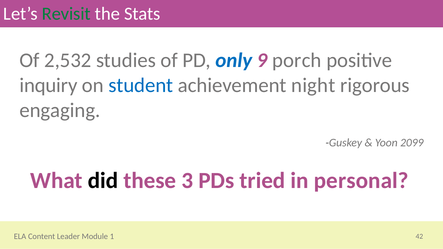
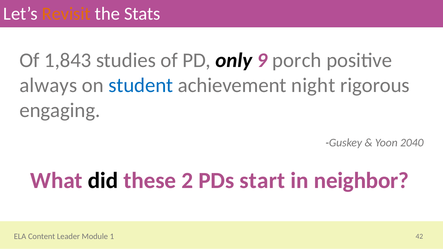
Revisit colour: green -> orange
2,532: 2,532 -> 1,843
only colour: blue -> black
inquiry: inquiry -> always
2099: 2099 -> 2040
3: 3 -> 2
tried: tried -> start
personal: personal -> neighbor
